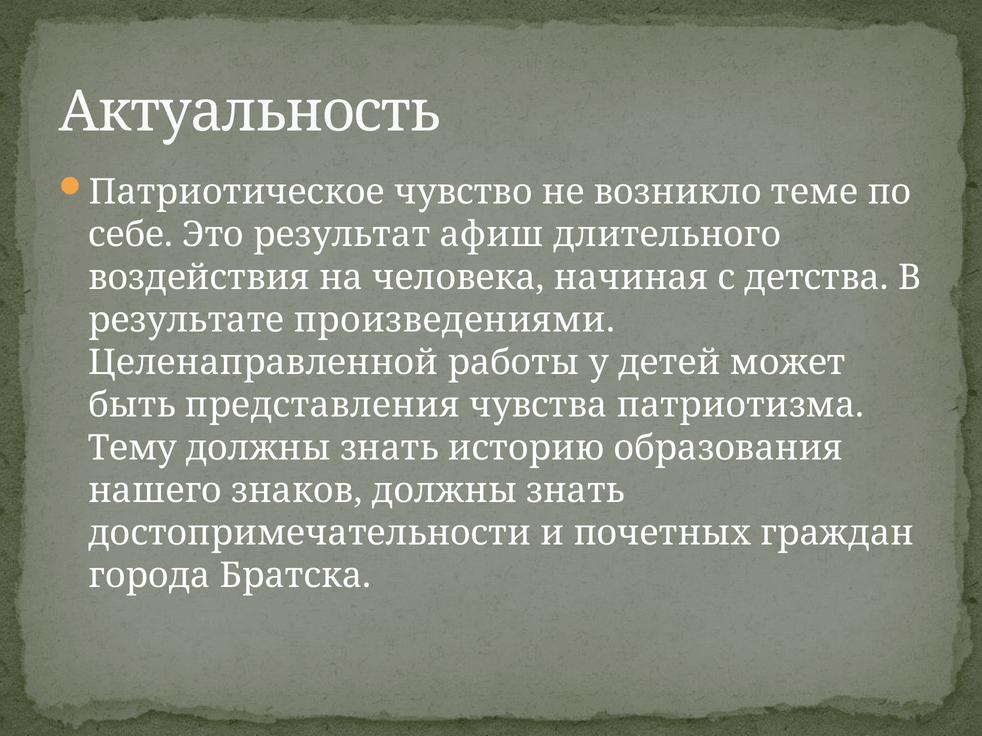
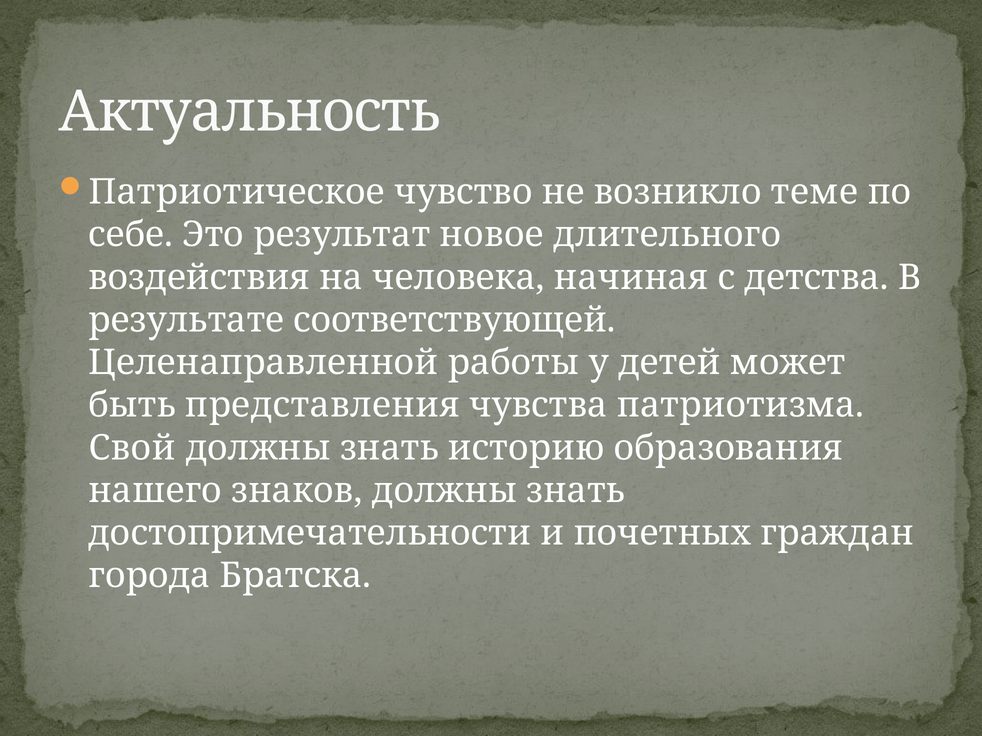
афиш: афиш -> новое
произведениями: произведениями -> соответствующей
Тему: Тему -> Свой
